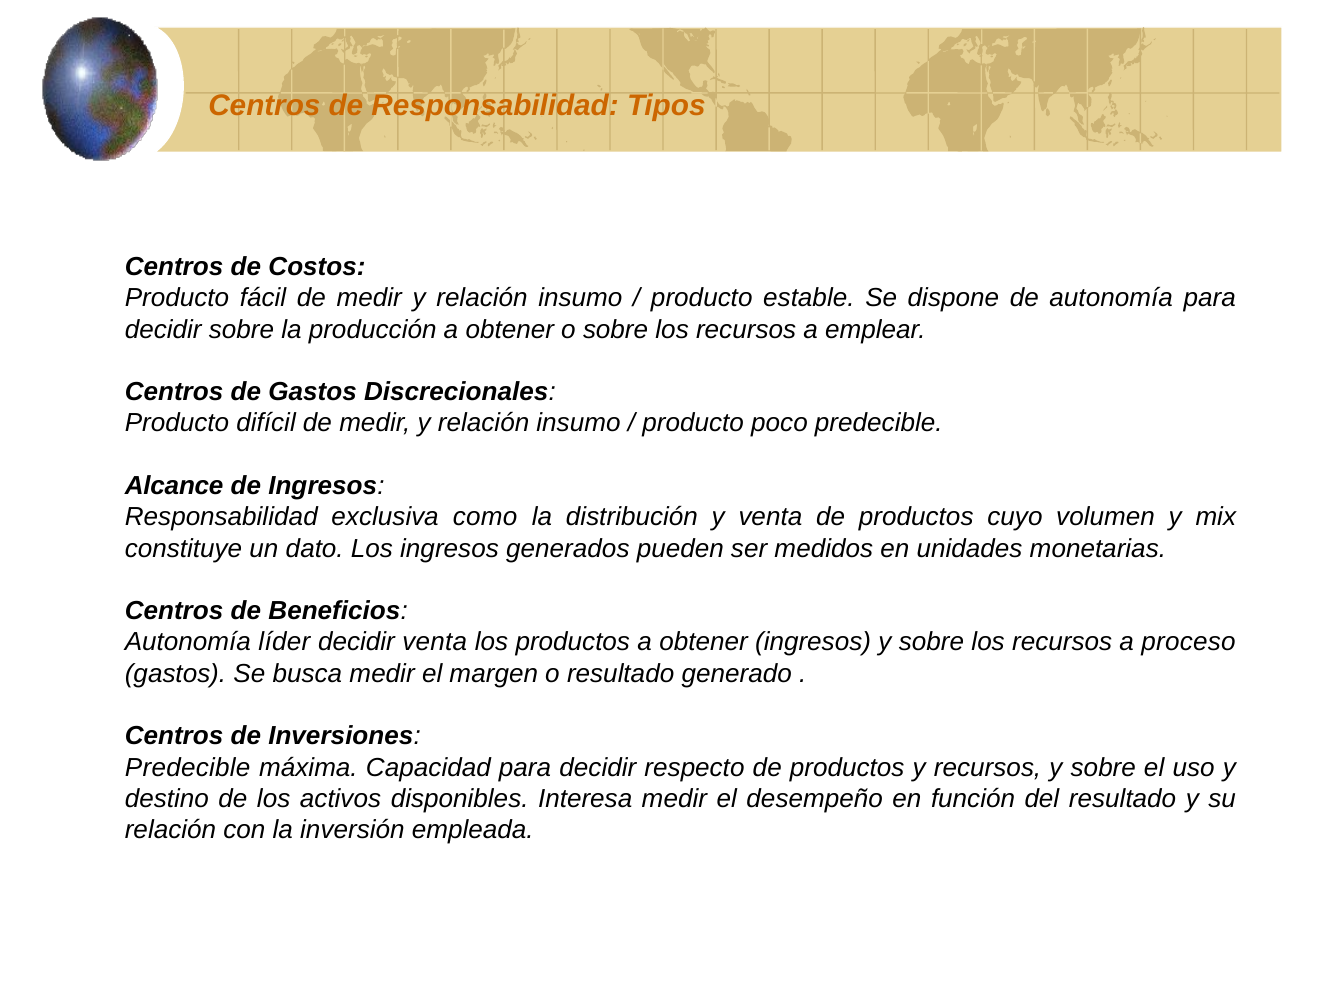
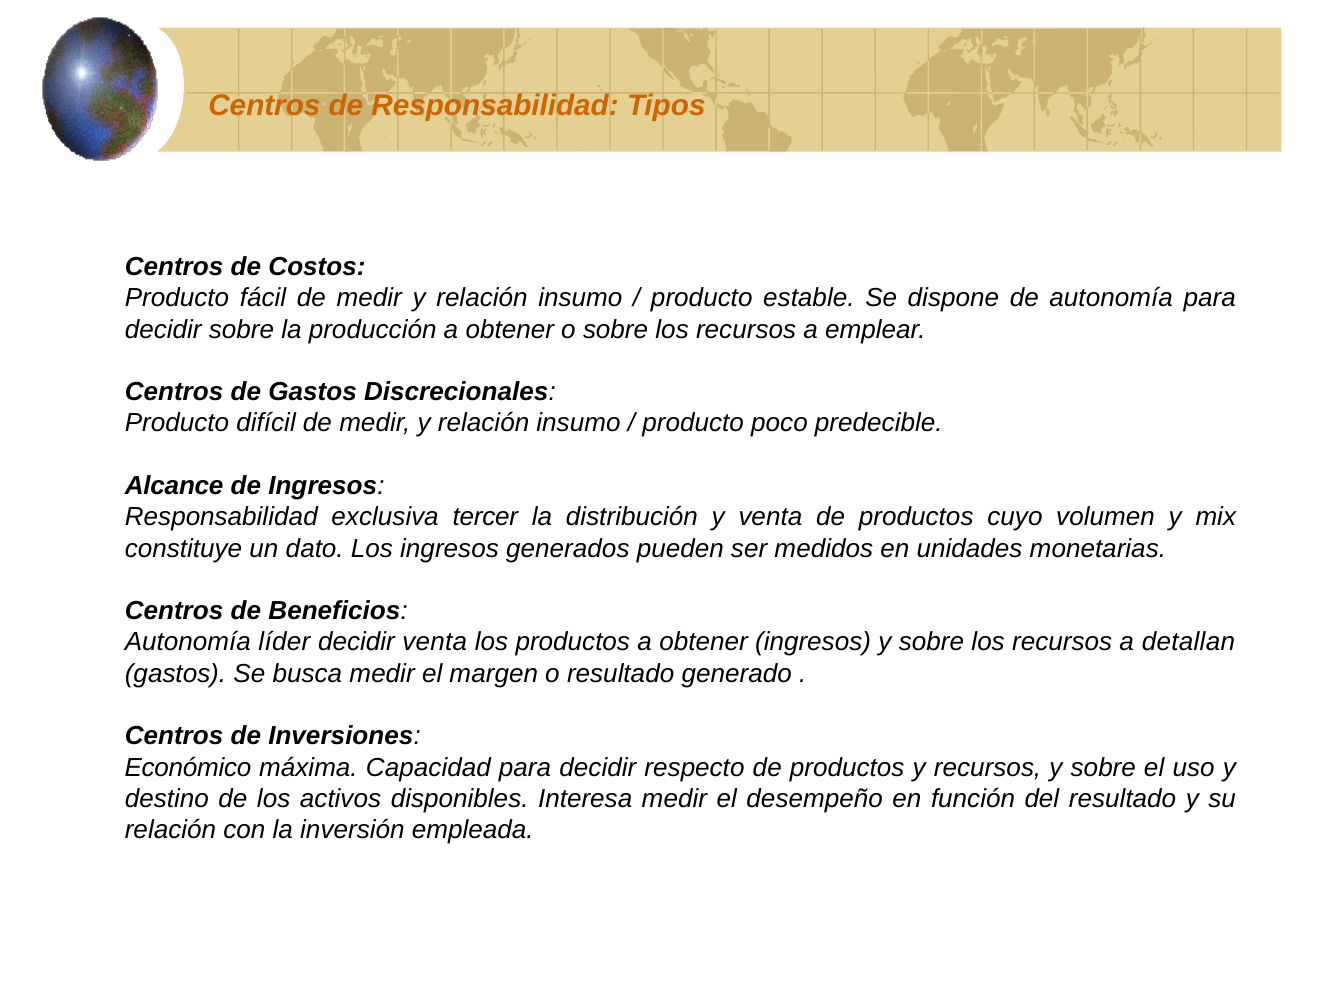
como: como -> tercer
proceso: proceso -> detallan
Predecible at (188, 767): Predecible -> Económico
